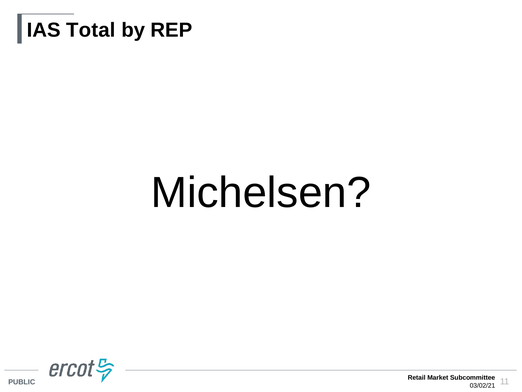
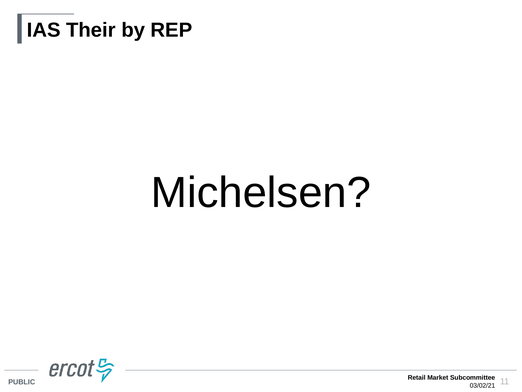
Total: Total -> Their
